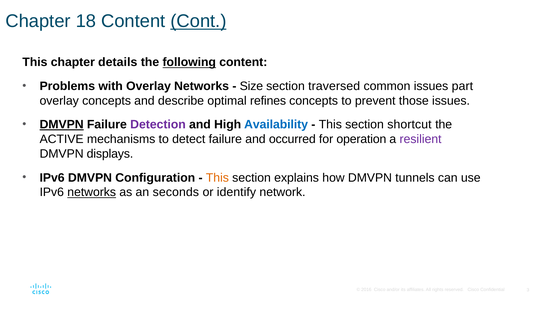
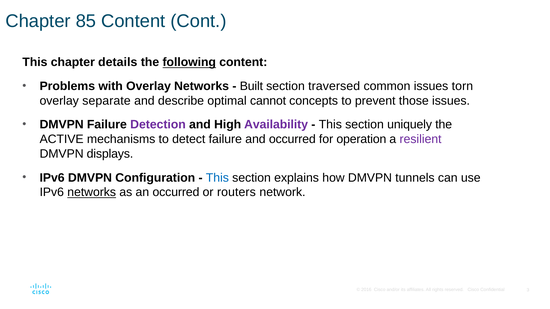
18: 18 -> 85
Cont underline: present -> none
Size: Size -> Built
part: part -> torn
overlay concepts: concepts -> separate
refines: refines -> cannot
DMVPN at (62, 125) underline: present -> none
Availability colour: blue -> purple
shortcut: shortcut -> uniquely
This at (217, 178) colour: orange -> blue
an seconds: seconds -> occurred
identify: identify -> routers
